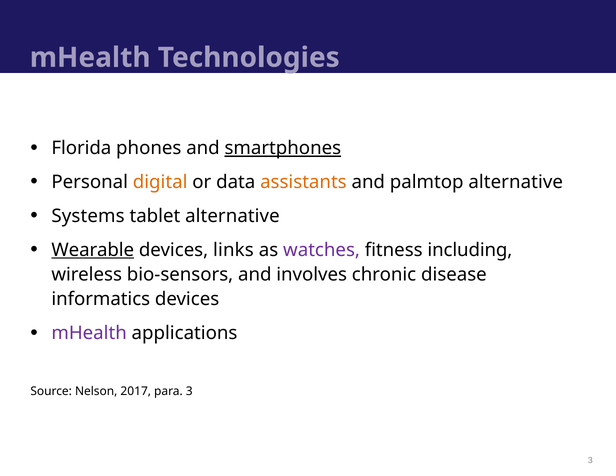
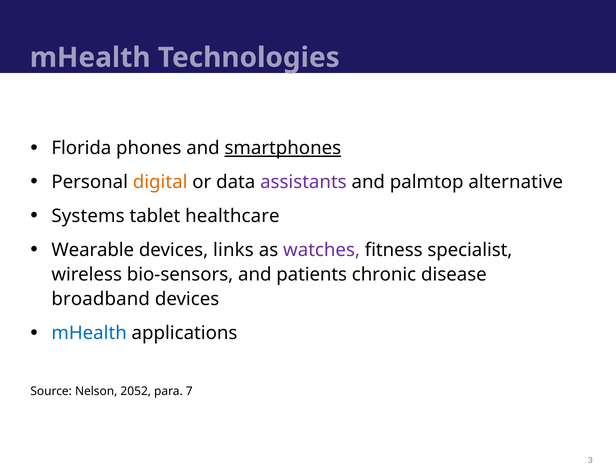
assistants colour: orange -> purple
tablet alternative: alternative -> healthcare
Wearable underline: present -> none
including: including -> specialist
involves: involves -> patients
informatics: informatics -> broadband
mHealth at (89, 333) colour: purple -> blue
2017: 2017 -> 2052
para 3: 3 -> 7
